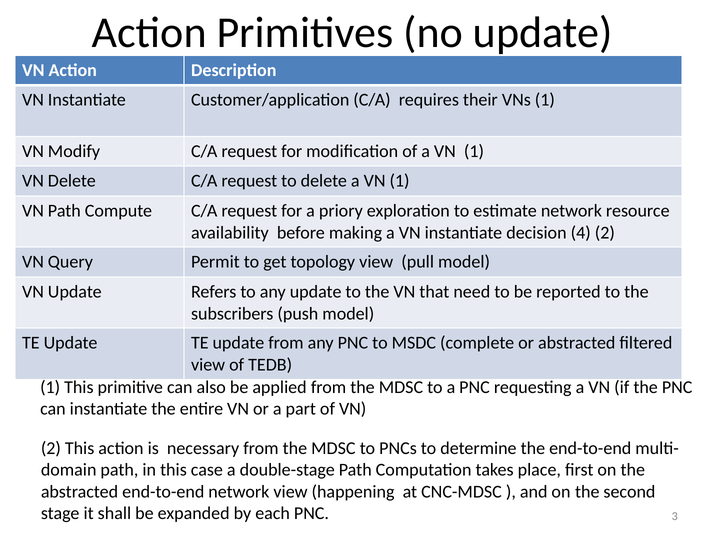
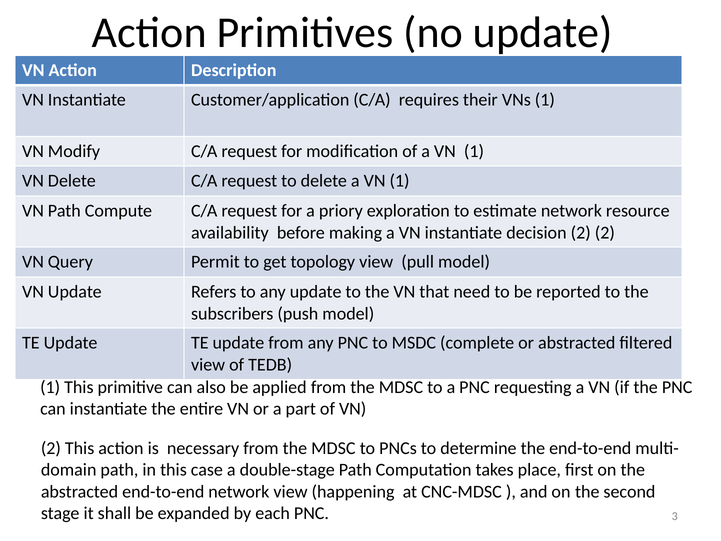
decision 4: 4 -> 2
